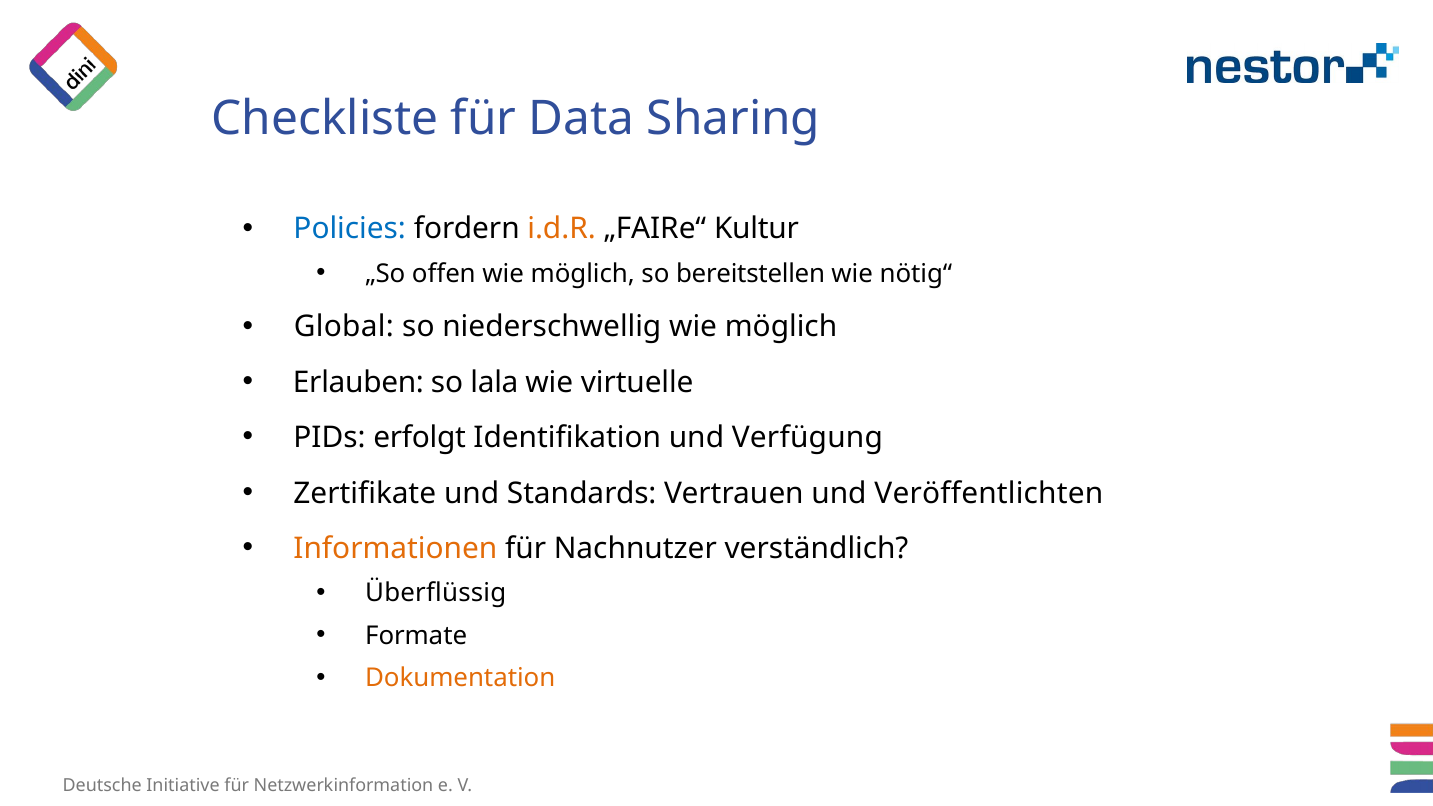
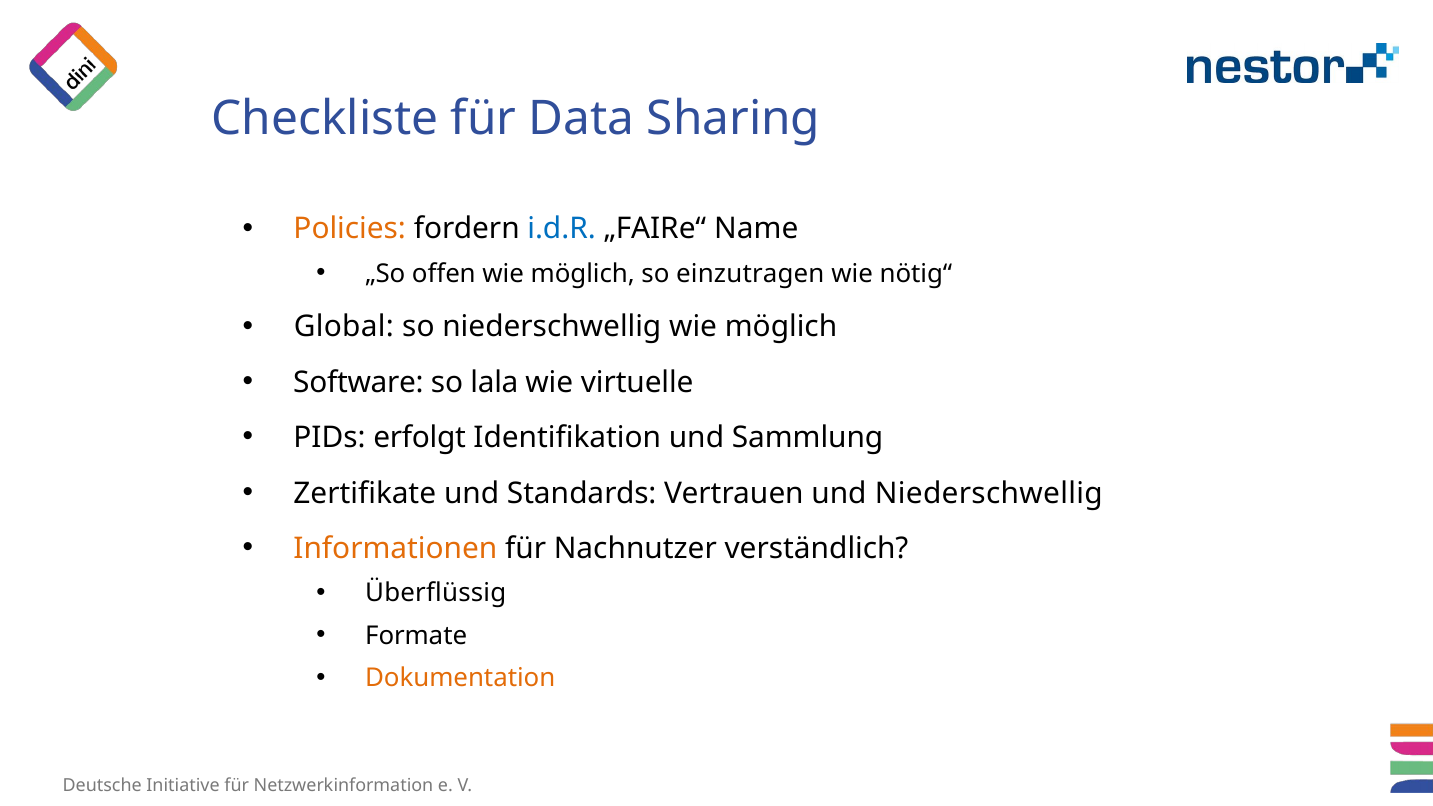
Policies colour: blue -> orange
i.d.R colour: orange -> blue
Kultur: Kultur -> Name
bereitstellen: bereitstellen -> einzutragen
Erlauben: Erlauben -> Software
Verfügung: Verfügung -> Sammlung
und Veröffentlichten: Veröffentlichten -> Niederschwellig
